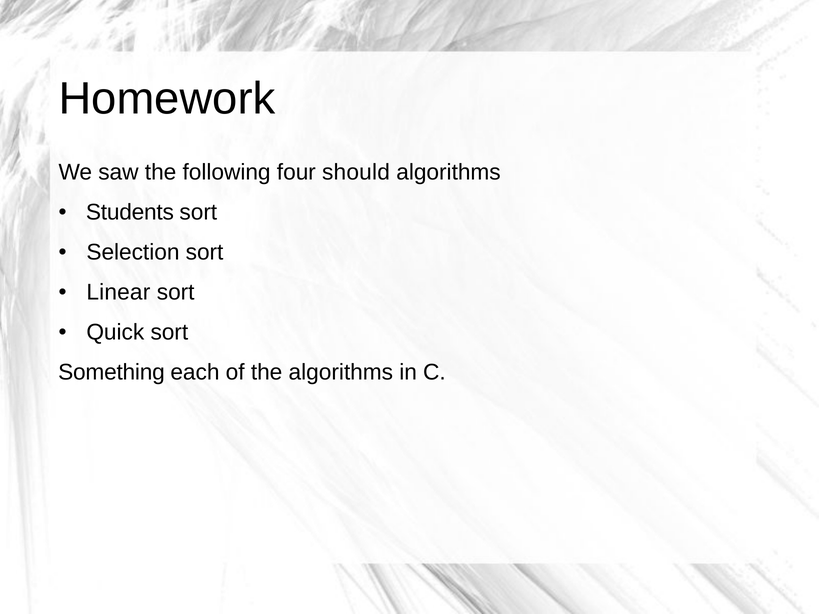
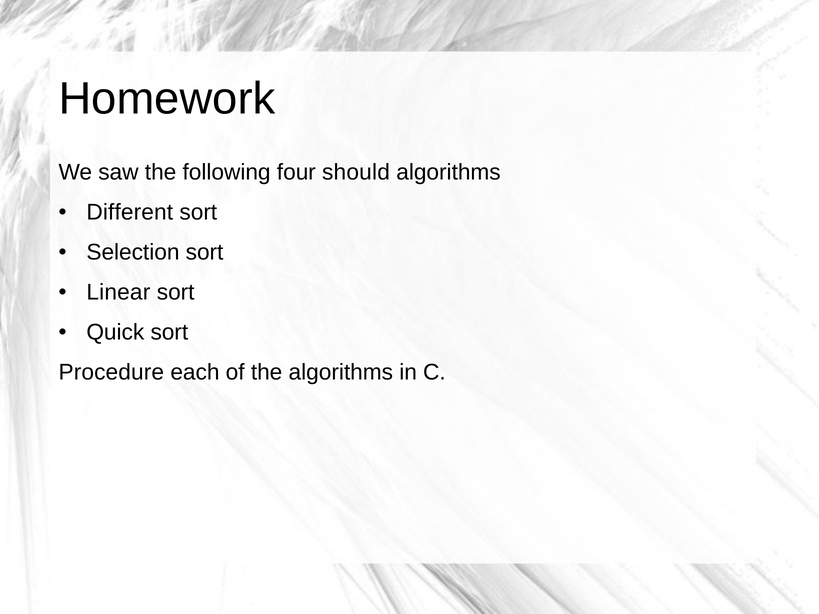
Students: Students -> Different
Something: Something -> Procedure
